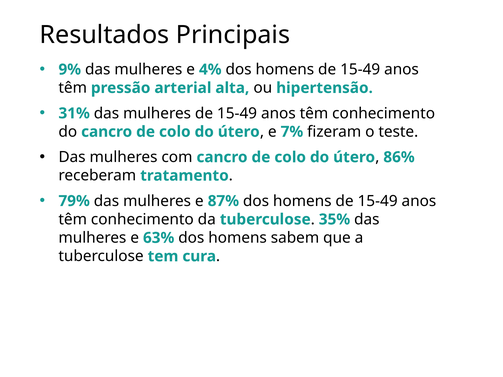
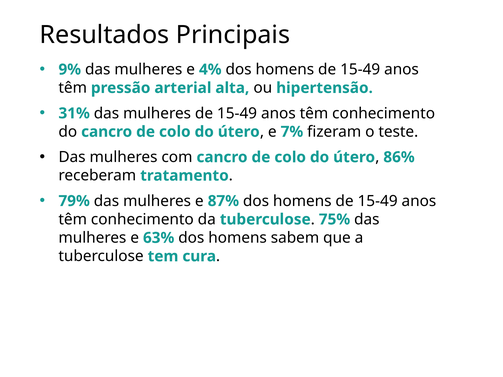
35%: 35% -> 75%
